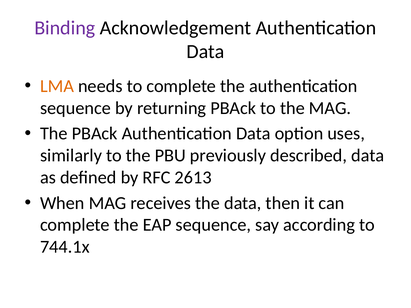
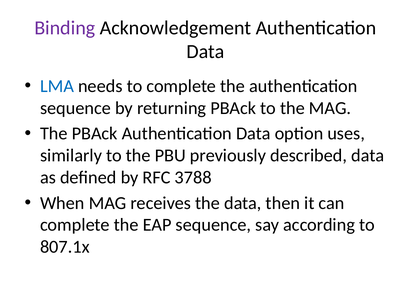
LMA colour: orange -> blue
2613: 2613 -> 3788
744.1x: 744.1x -> 807.1x
